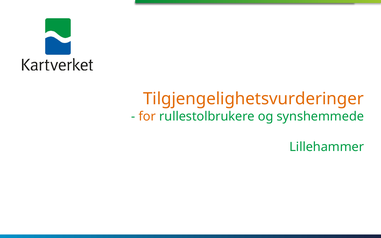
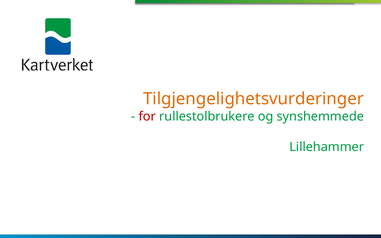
for colour: orange -> red
